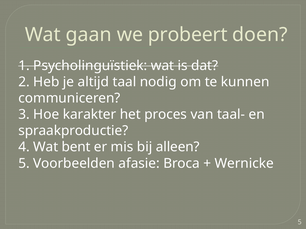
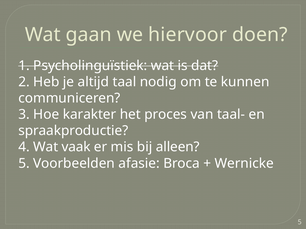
probeert: probeert -> hiervoor
bent: bent -> vaak
